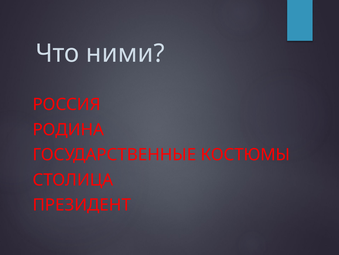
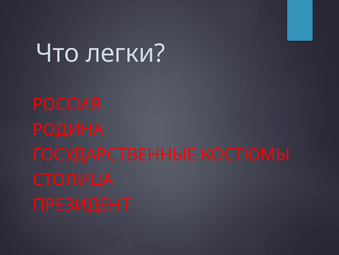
ними: ними -> легки
